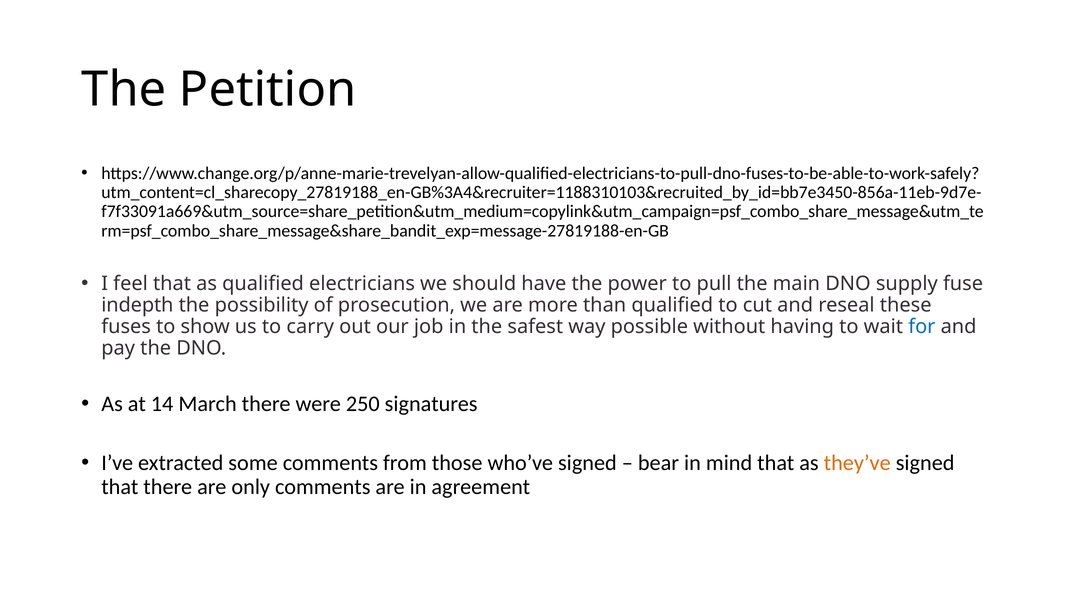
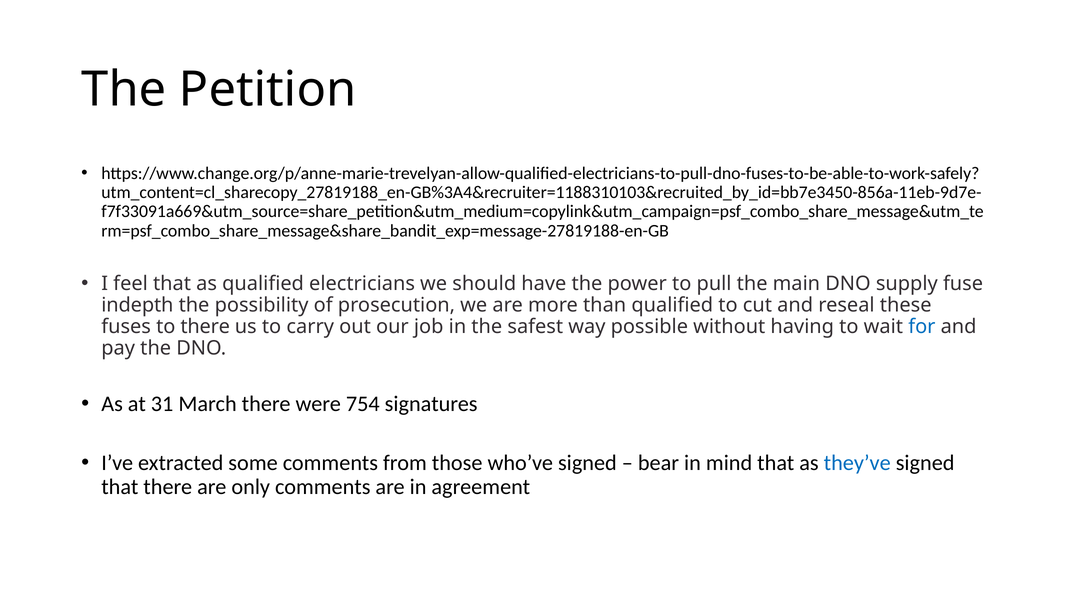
to show: show -> there
14: 14 -> 31
250: 250 -> 754
they’ve colour: orange -> blue
